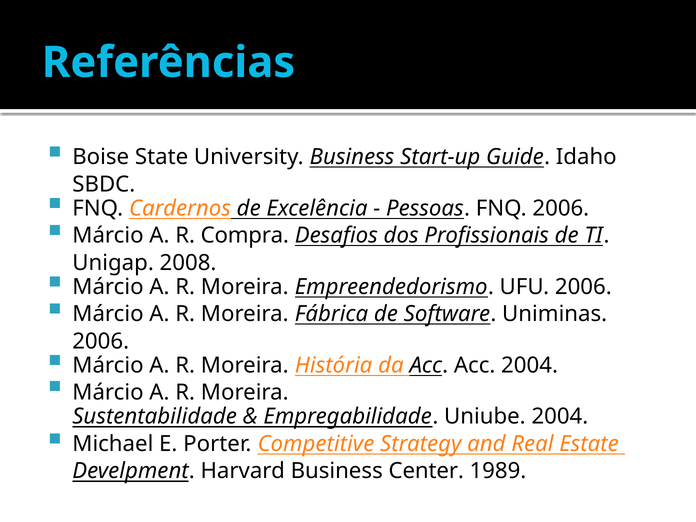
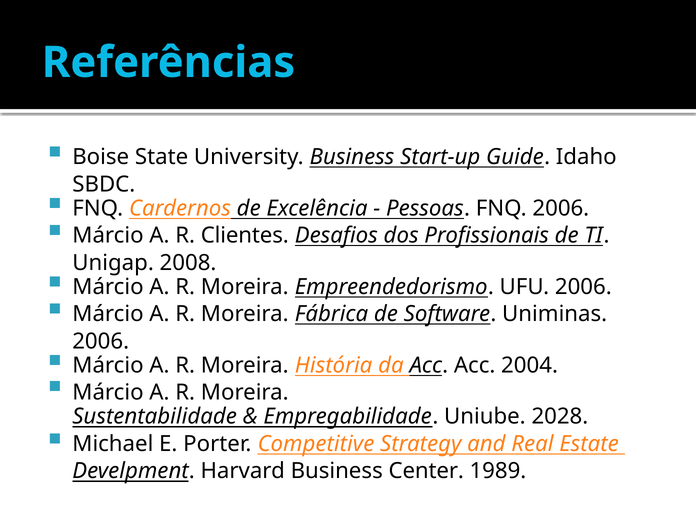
Compra: Compra -> Clientes
Uniube 2004: 2004 -> 2028
